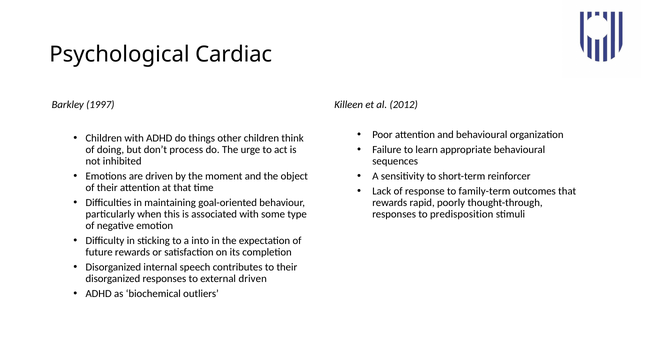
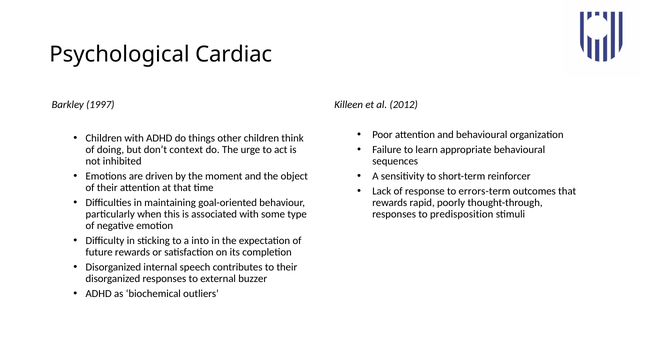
process: process -> context
family-term: family-term -> errors-term
external driven: driven -> buzzer
